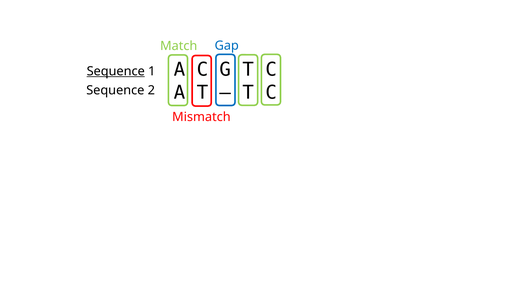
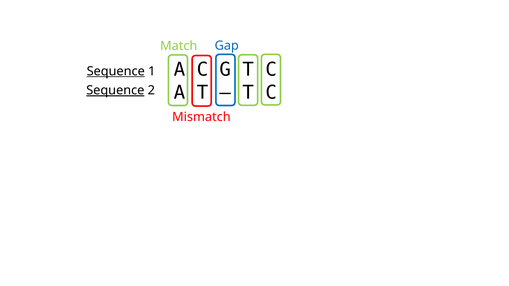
Sequence at (115, 90) underline: none -> present
